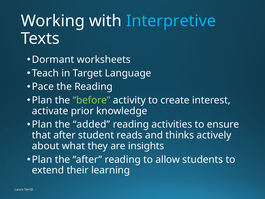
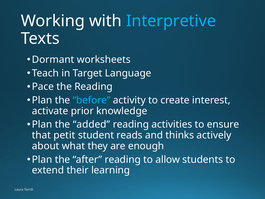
before colour: light green -> light blue
that after: after -> petit
insights: insights -> enough
